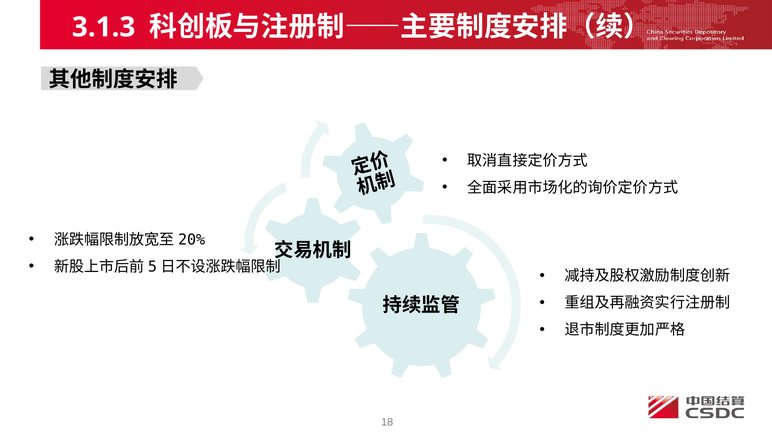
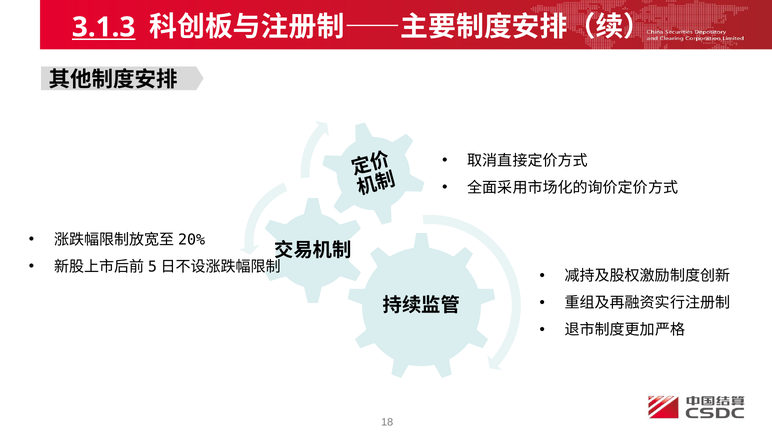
3.1.3 underline: none -> present
